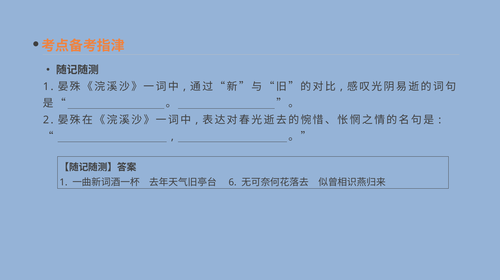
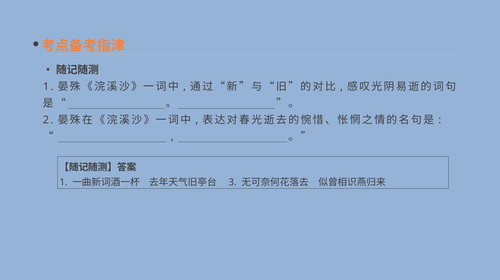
6: 6 -> 3
